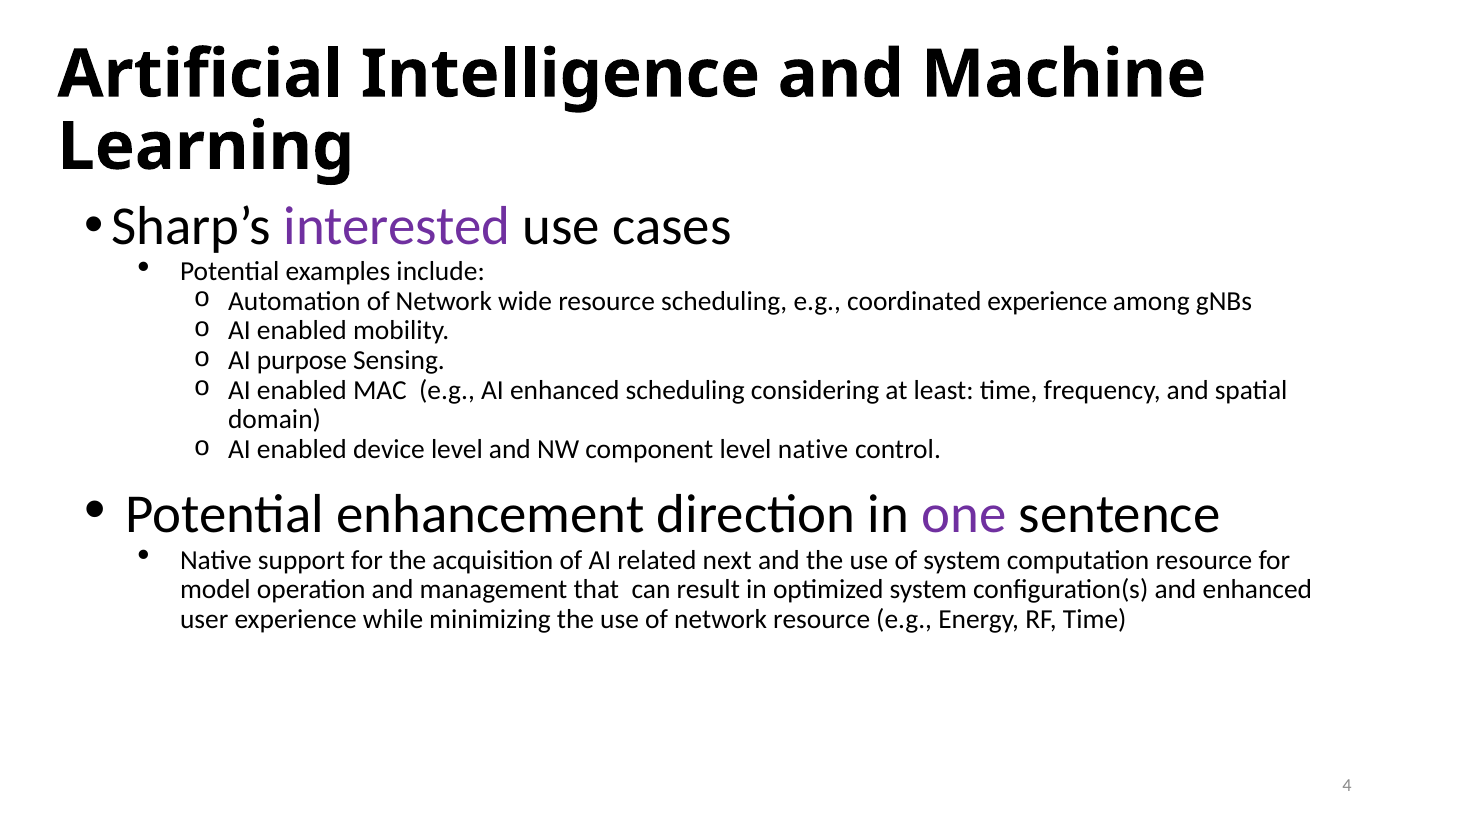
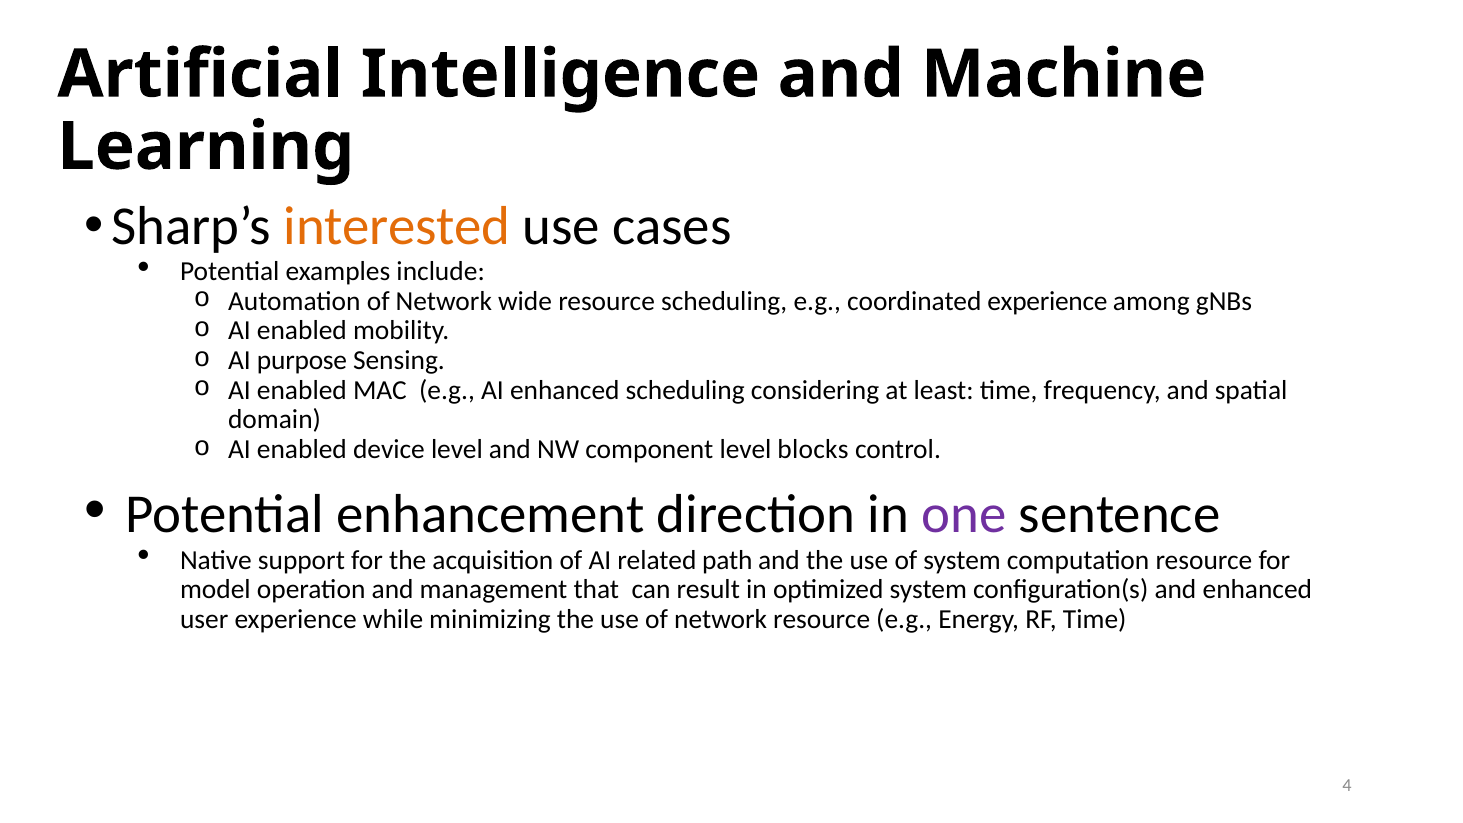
interested colour: purple -> orange
level native: native -> blocks
next: next -> path
